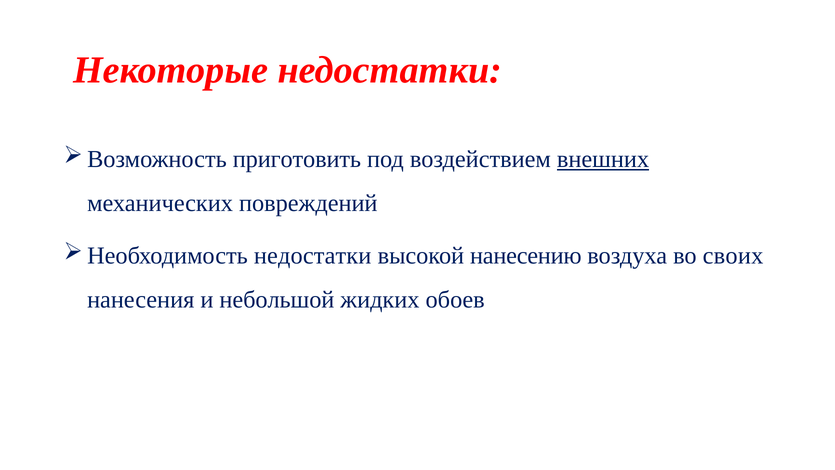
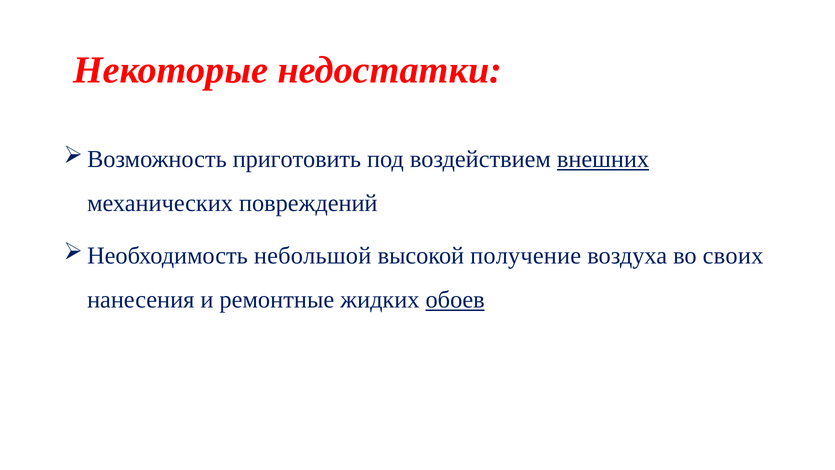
недостатки at (313, 256): недостатки -> небольшой
нанесению: нанесению -> получение
небольшой: небольшой -> ремонтные
обоев underline: none -> present
